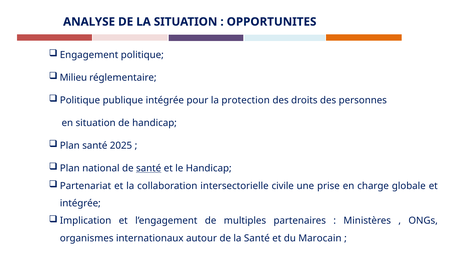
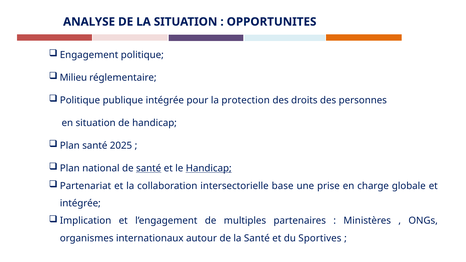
Handicap at (209, 168) underline: none -> present
civile: civile -> base
Marocain: Marocain -> Sportives
